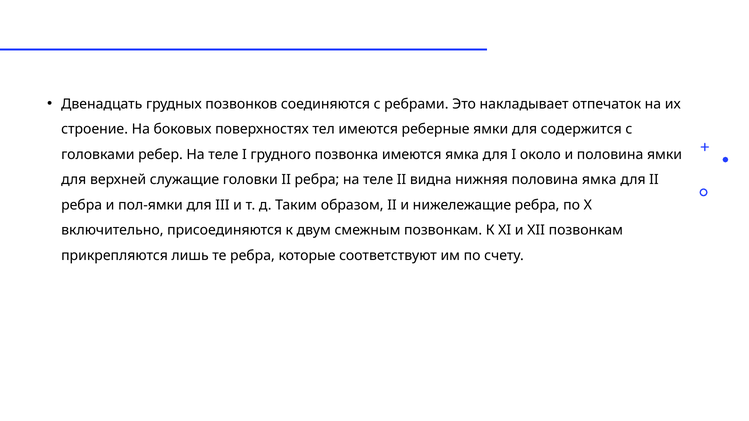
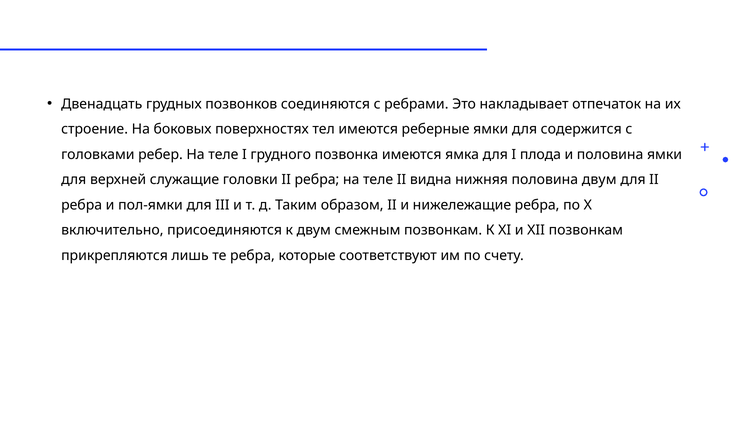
около: около -> плода
половина ямка: ямка -> двум
